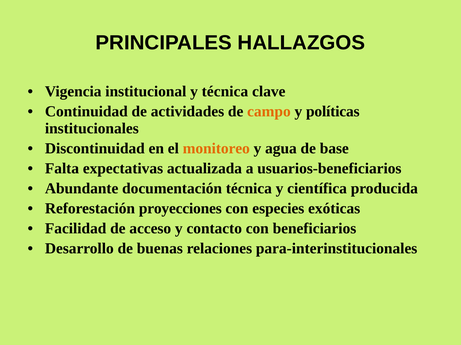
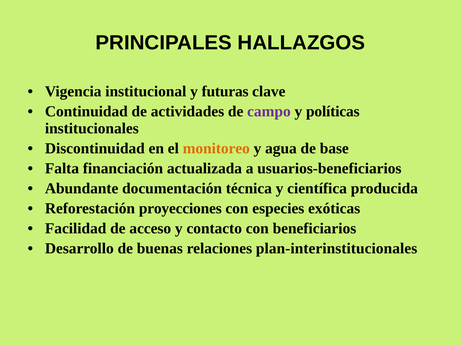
y técnica: técnica -> futuras
campo colour: orange -> purple
expectativas: expectativas -> financiación
para-interinstitucionales: para-interinstitucionales -> plan-interinstitucionales
